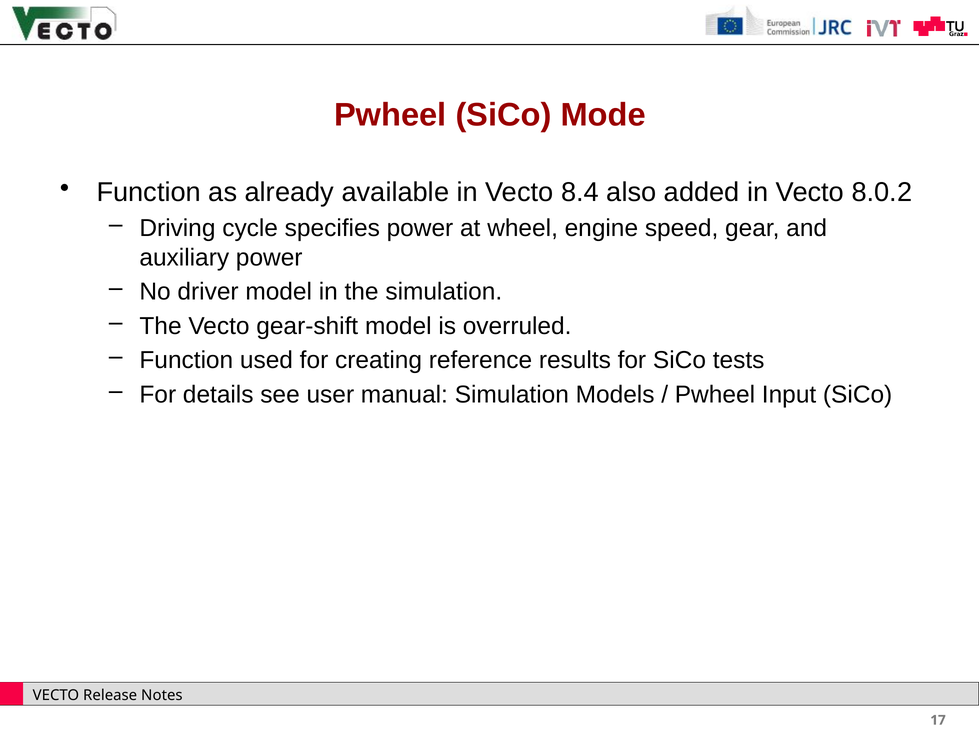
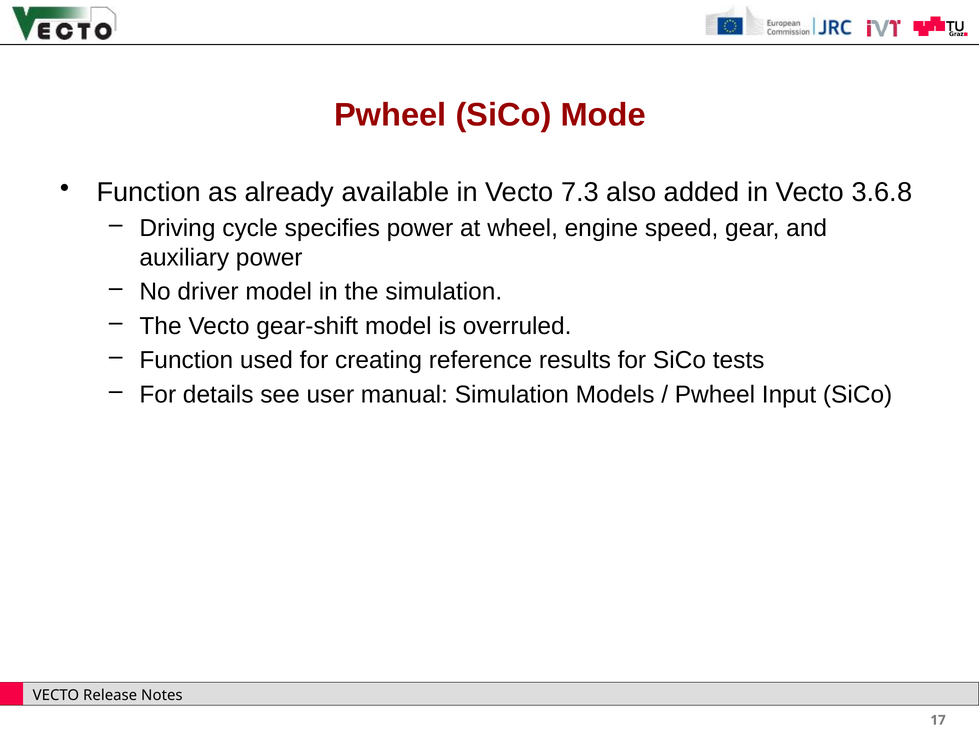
8.4: 8.4 -> 7.3
8.0.2: 8.0.2 -> 3.6.8
